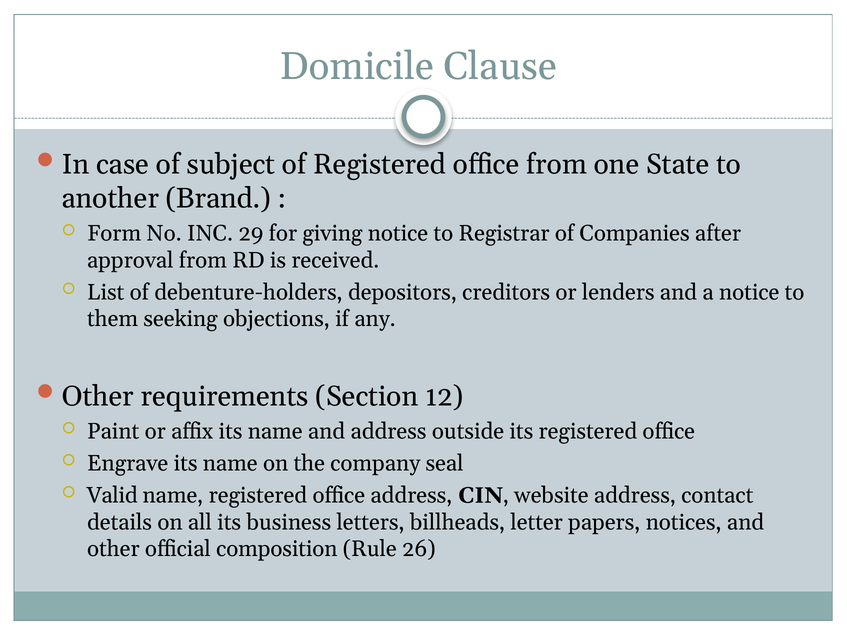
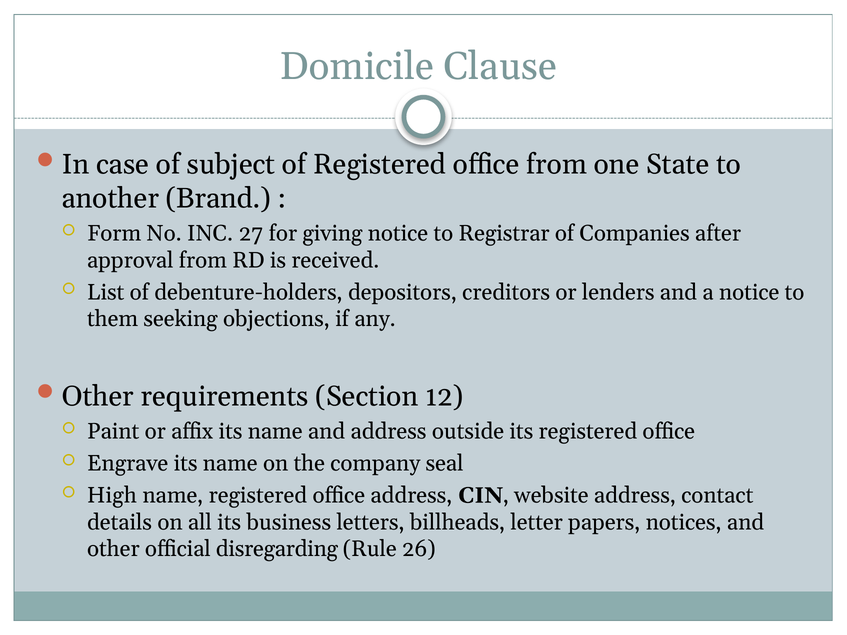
29: 29 -> 27
Valid: Valid -> High
composition: composition -> disregarding
